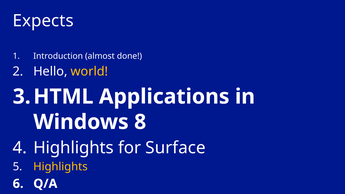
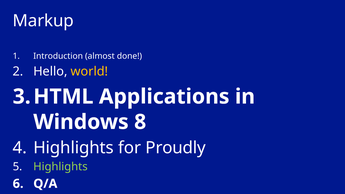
Expects: Expects -> Markup
Surface: Surface -> Proudly
Highlights at (60, 167) colour: yellow -> light green
